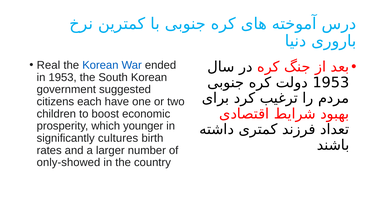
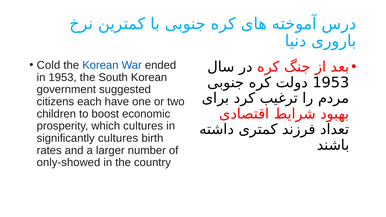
Real: Real -> Cold
which younger: younger -> cultures
